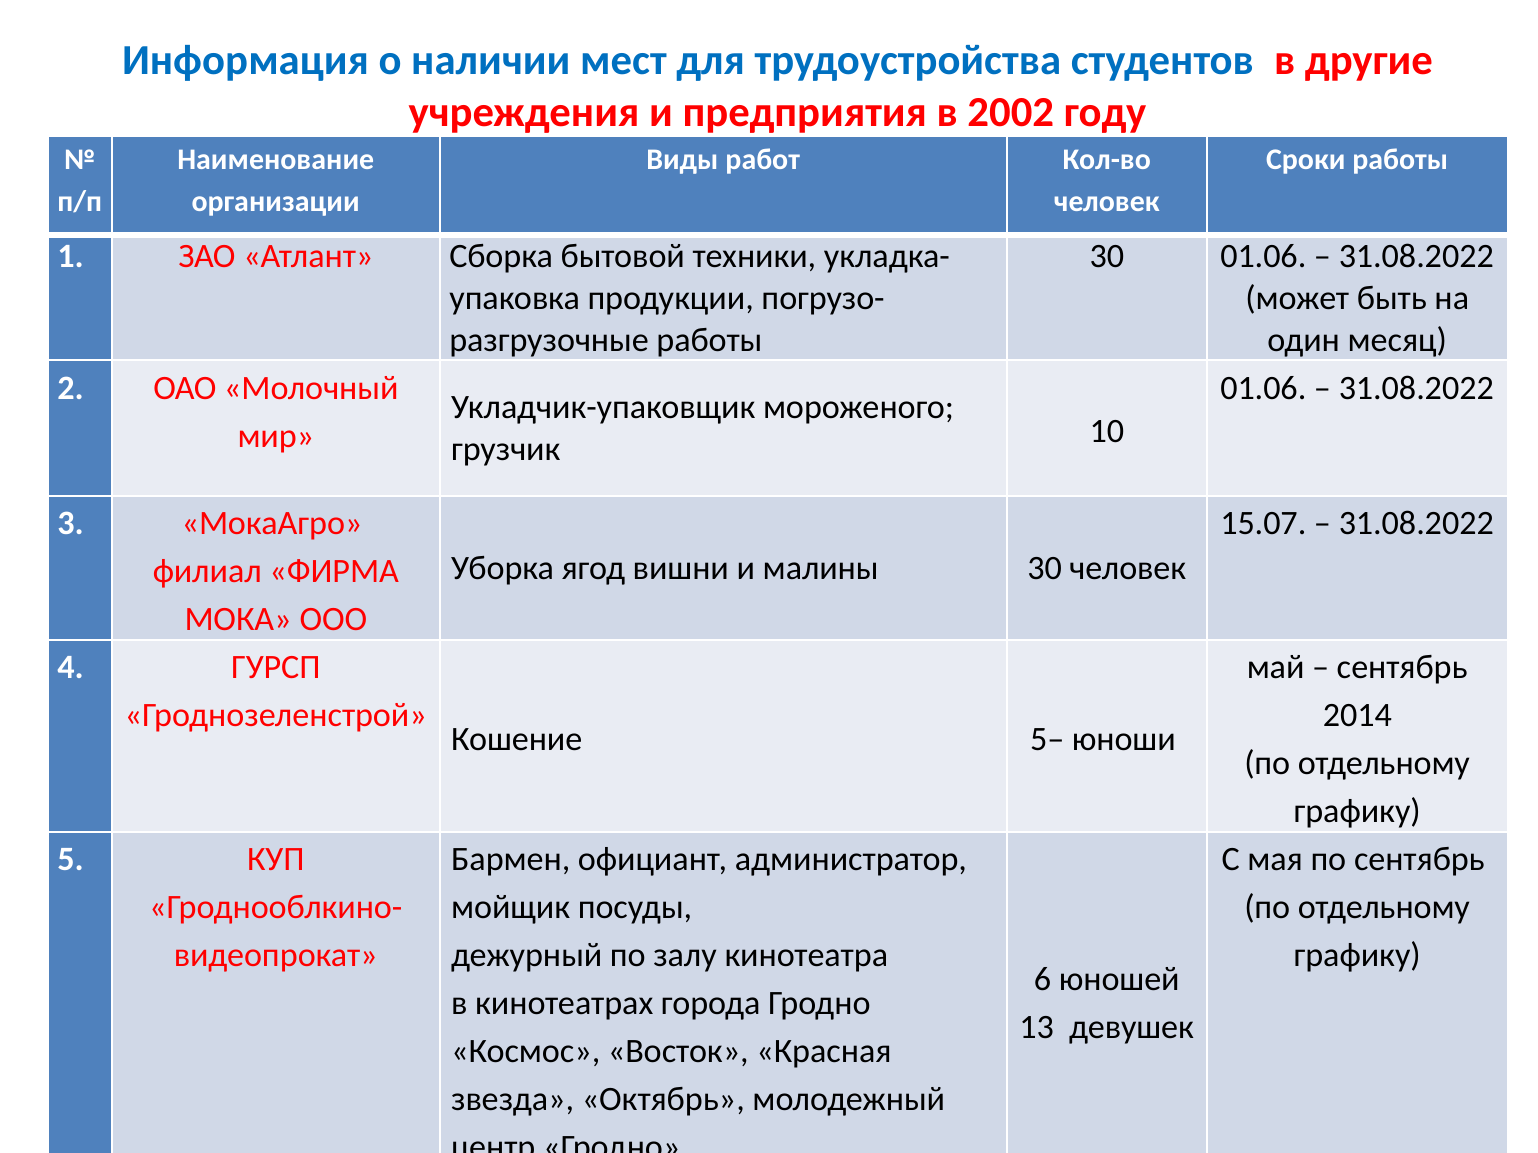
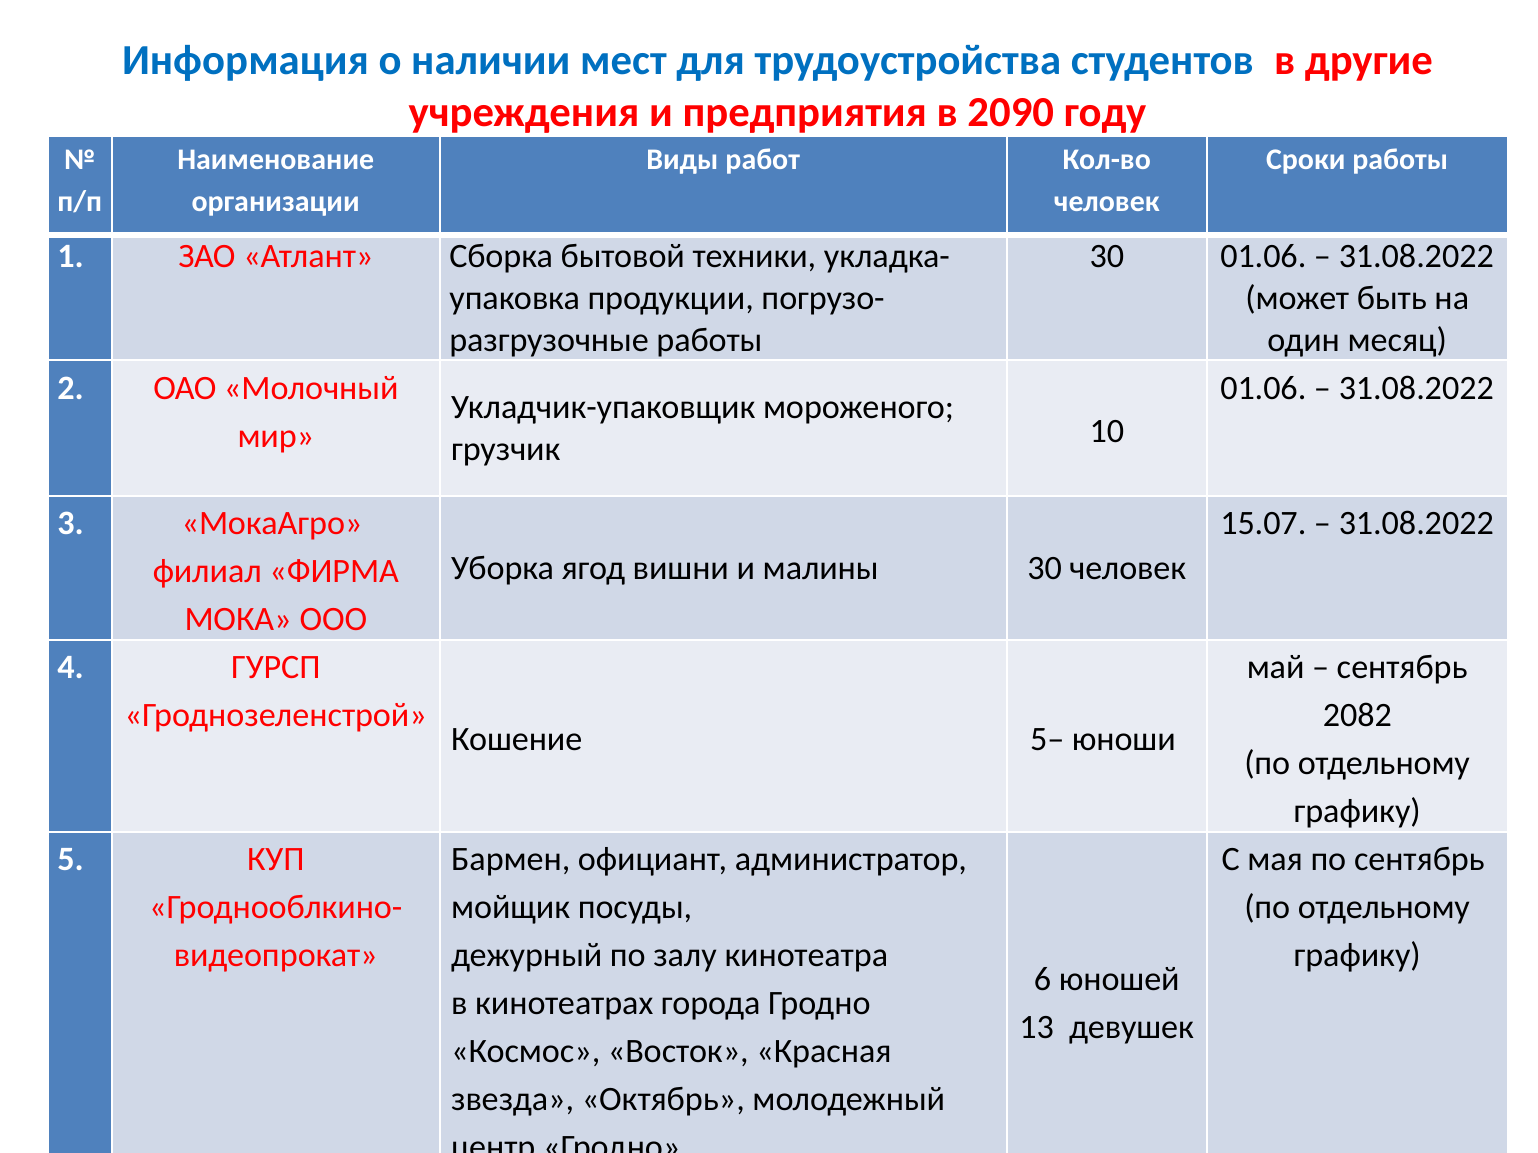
2002: 2002 -> 2090
2014: 2014 -> 2082
